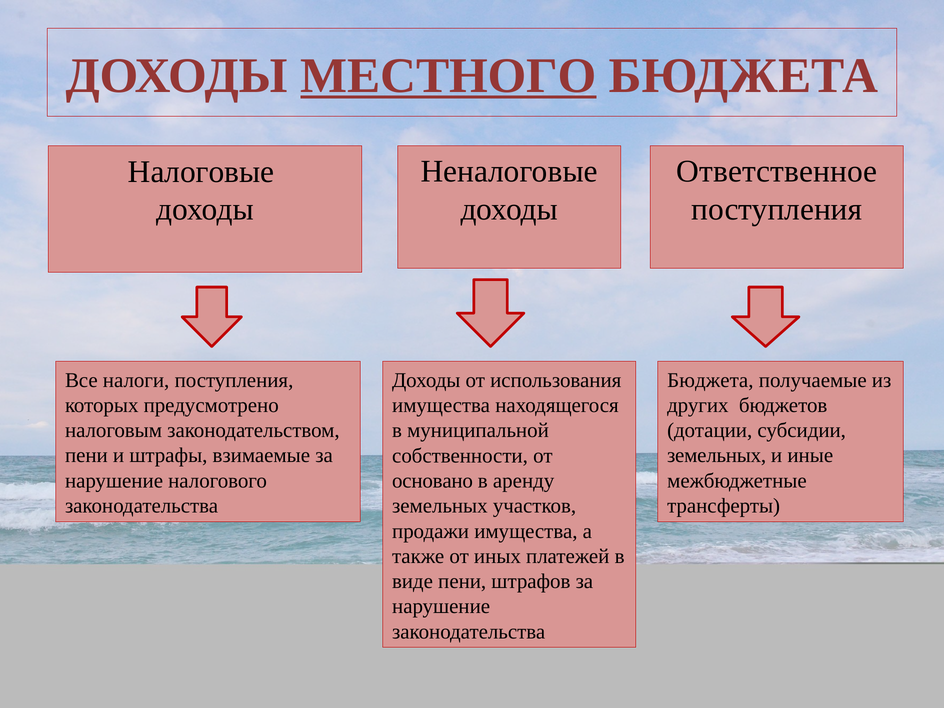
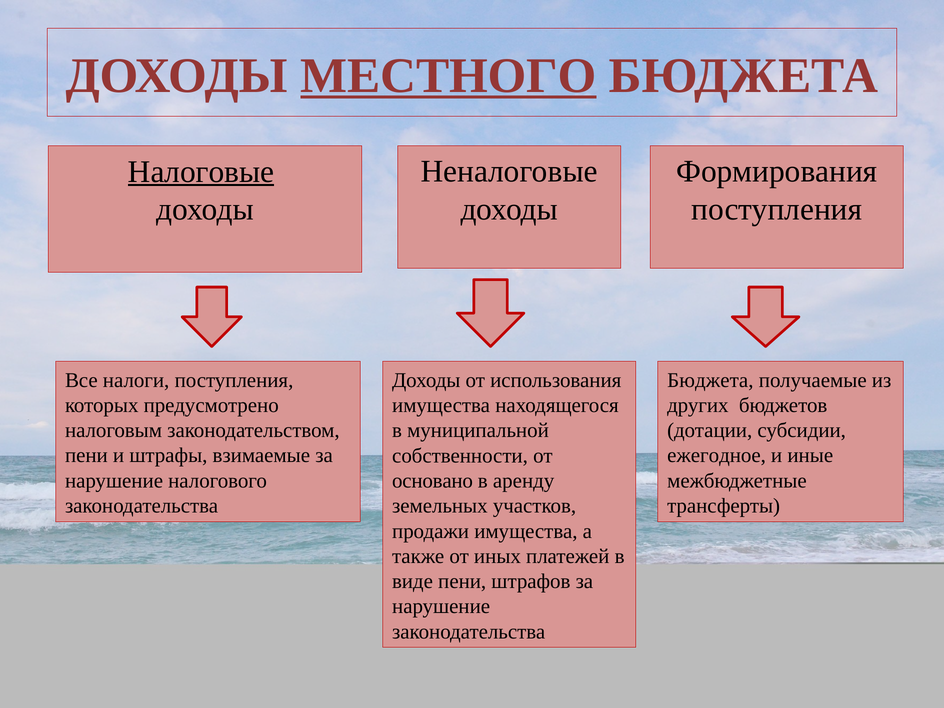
Ответственное: Ответственное -> Формирования
Налоговые underline: none -> present
земельных at (717, 456): земельных -> ежегодное
